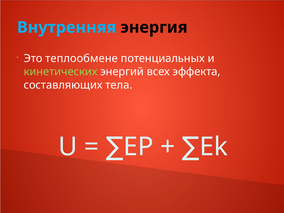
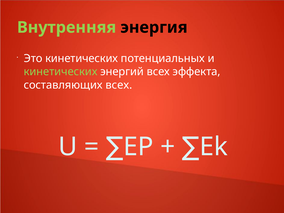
Внутренняя colour: light blue -> light green
Это теплообмене: теплообмене -> кинетических
составляющих тела: тела -> всех
